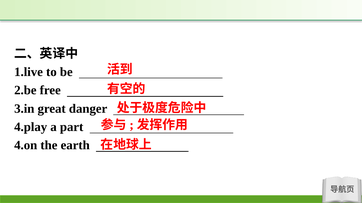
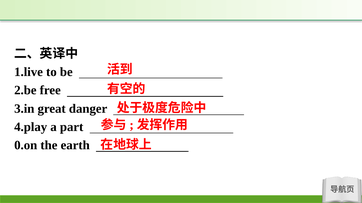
4.on: 4.on -> 0.on
